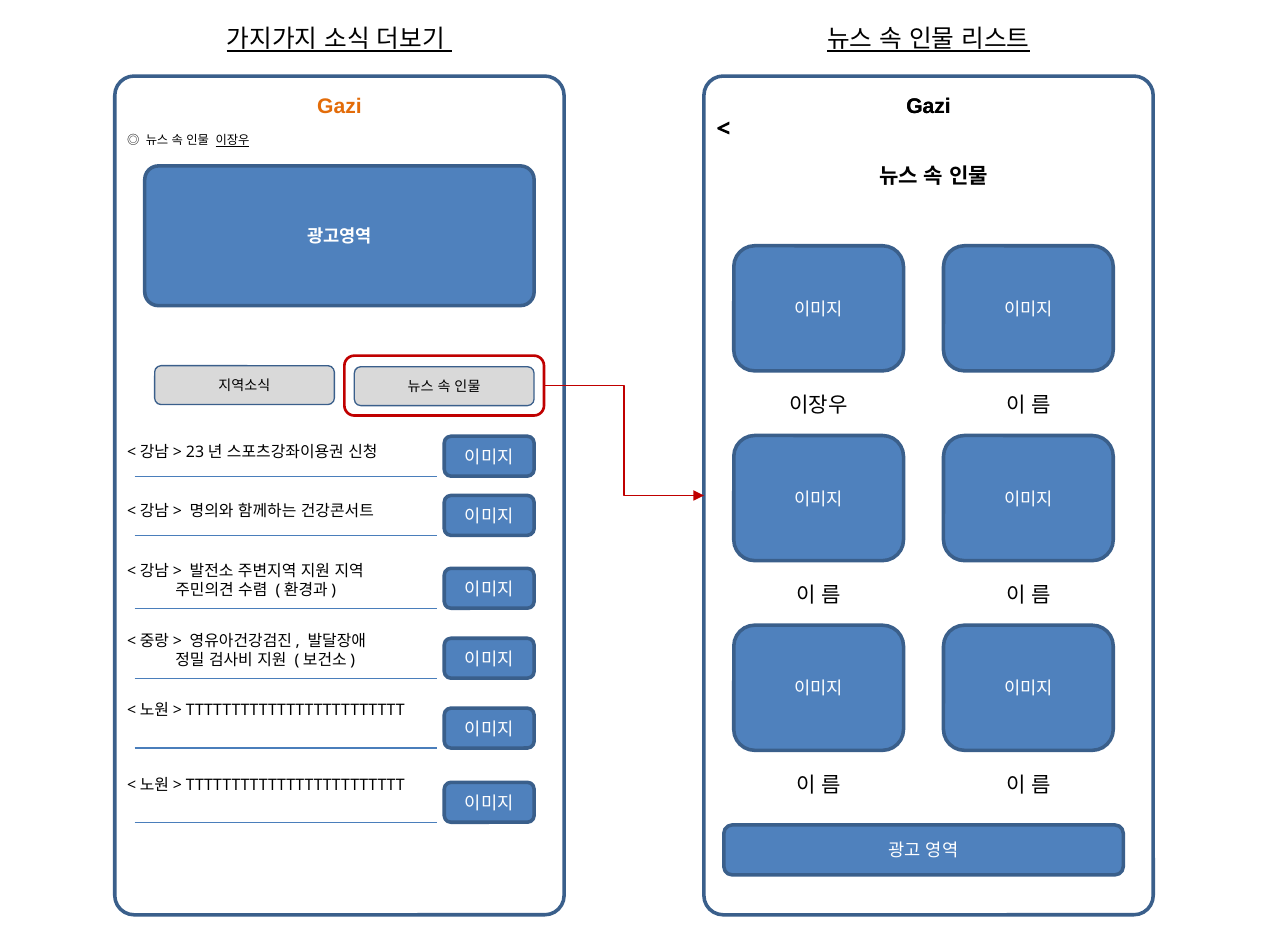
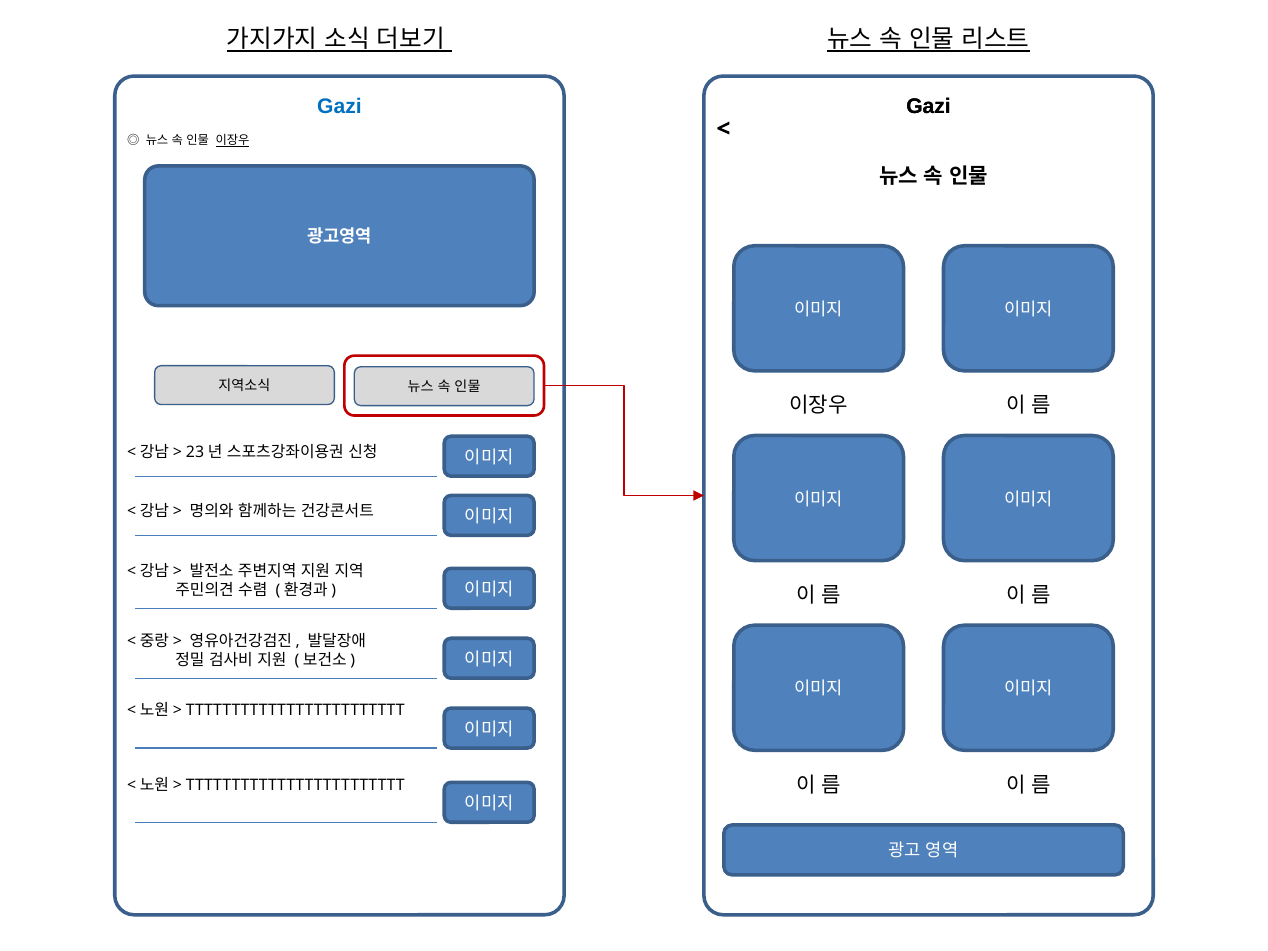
Gazi at (339, 106) colour: orange -> blue
